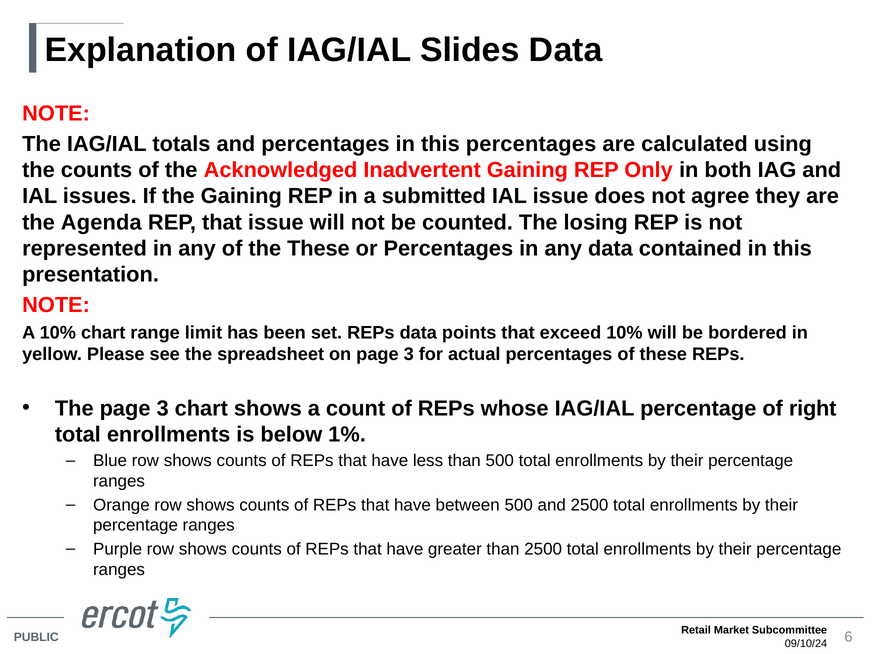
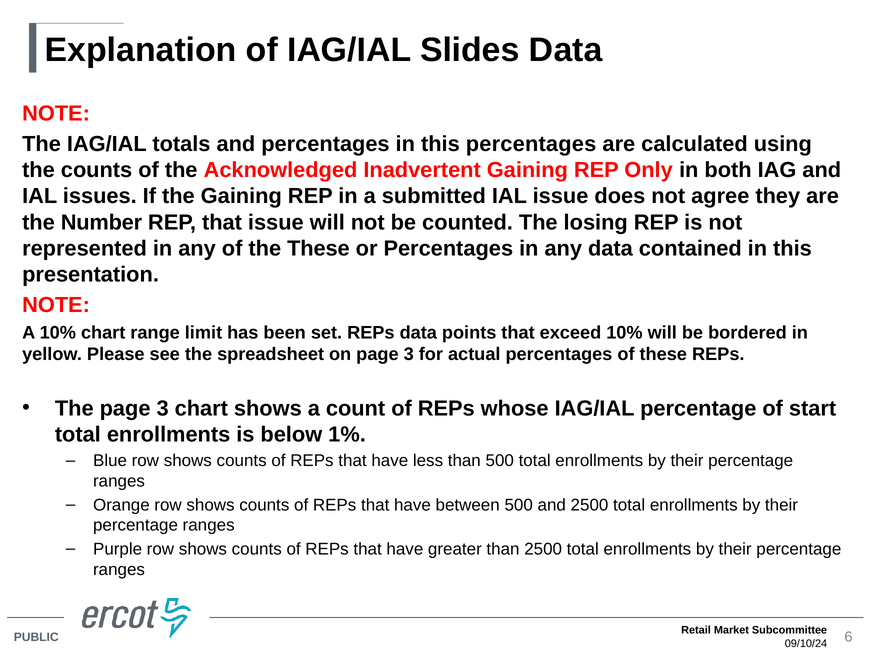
Agenda: Agenda -> Number
right: right -> start
